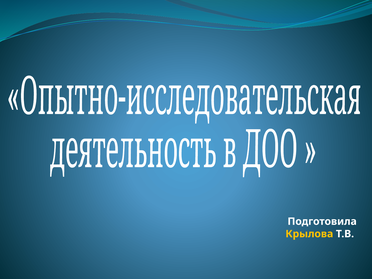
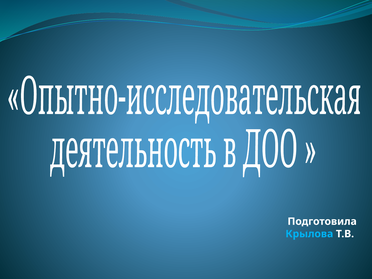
Крылова colour: yellow -> light blue
